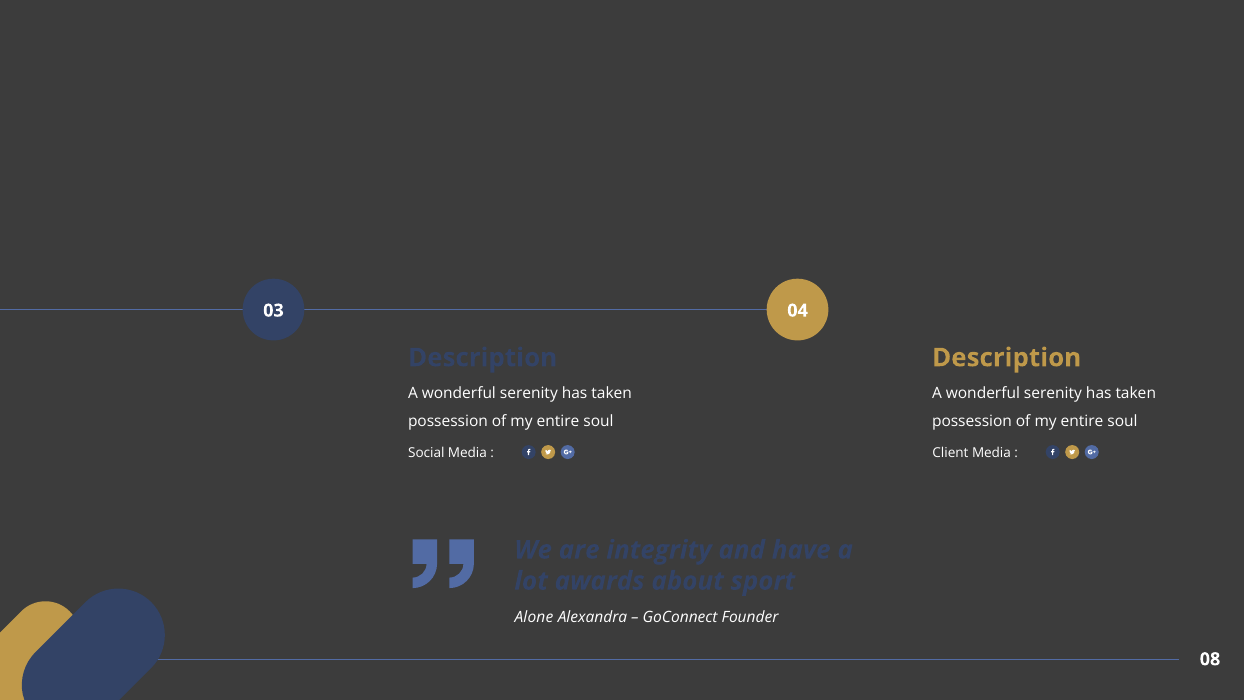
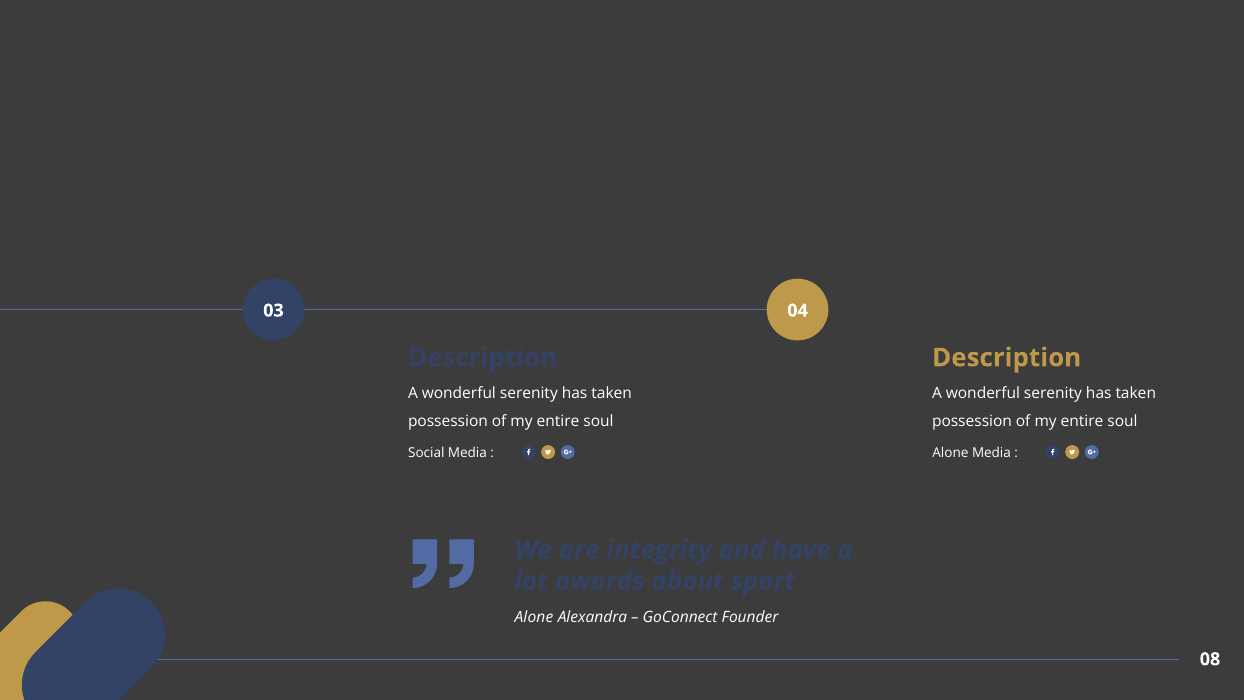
Client at (950, 453): Client -> Alone
